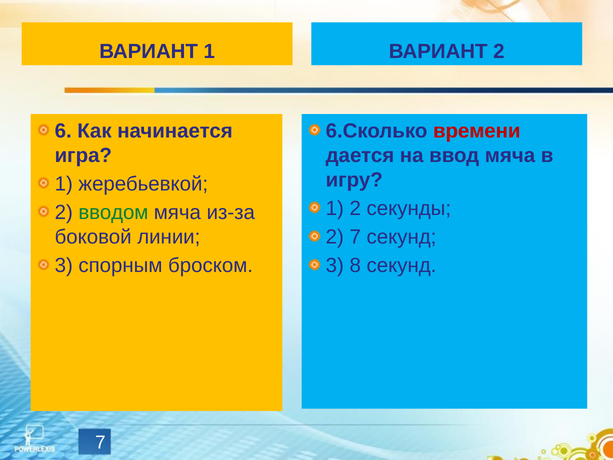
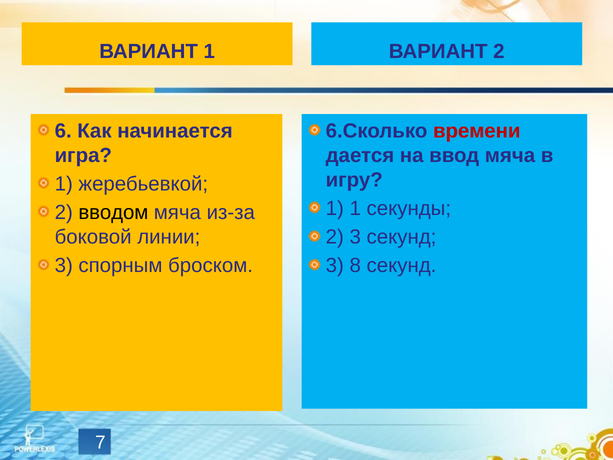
1 2: 2 -> 1
вводом colour: green -> black
2 7: 7 -> 3
